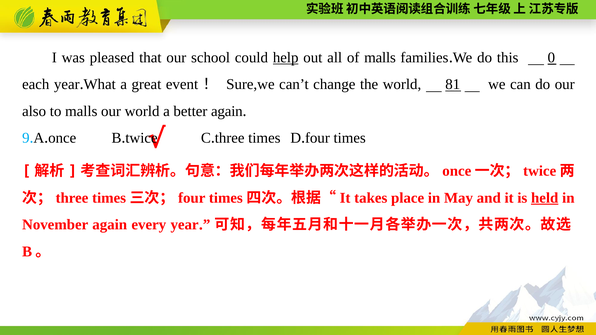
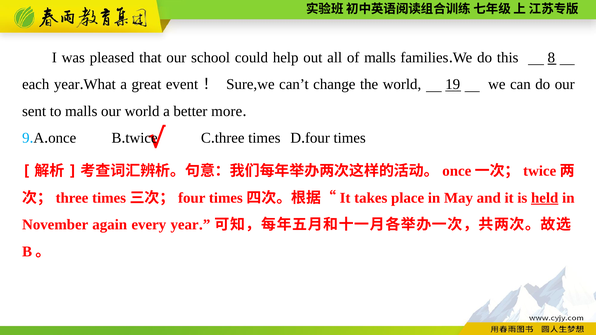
help underline: present -> none
0: 0 -> 8
81: 81 -> 19
also: also -> sent
better again: again -> more
